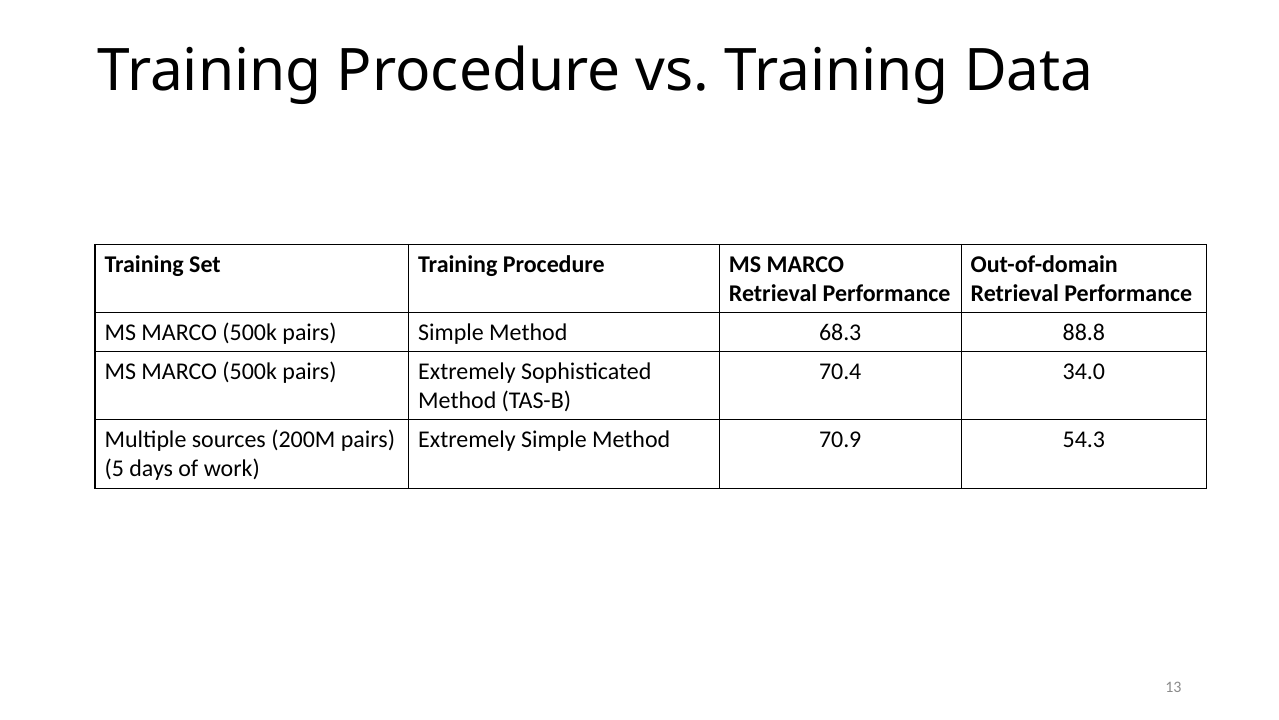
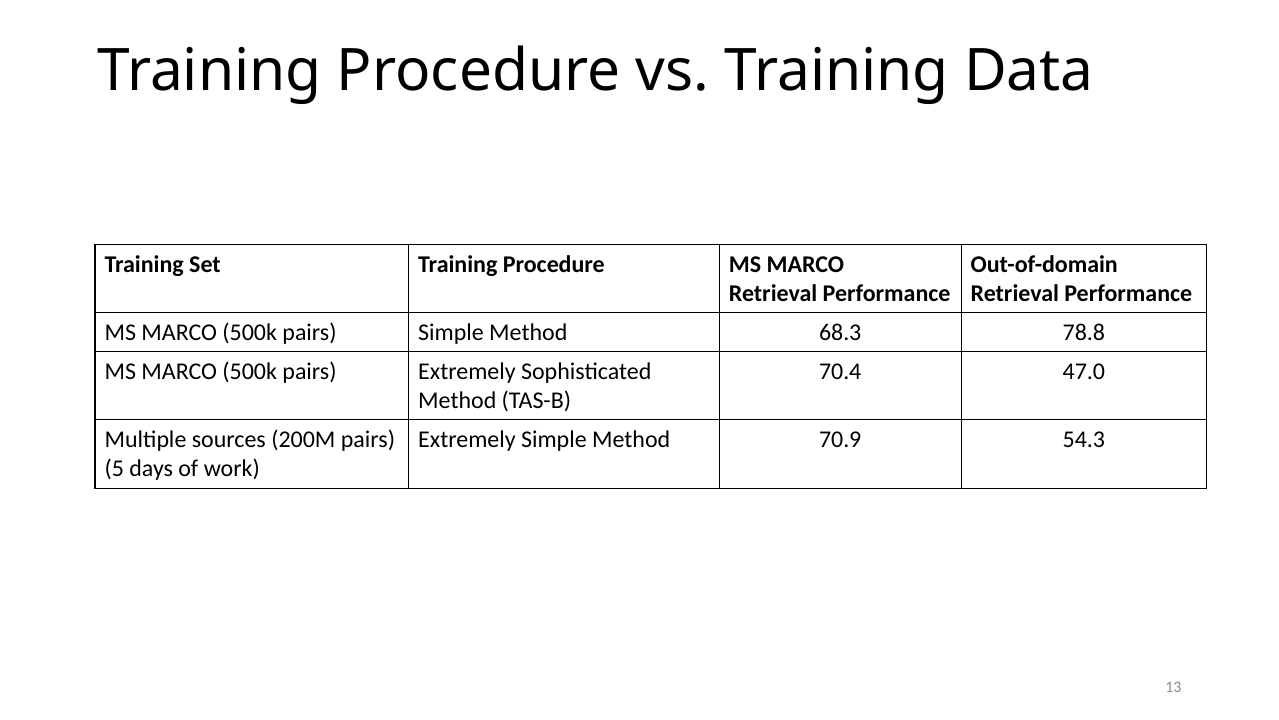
88.8: 88.8 -> 78.8
34.0: 34.0 -> 47.0
